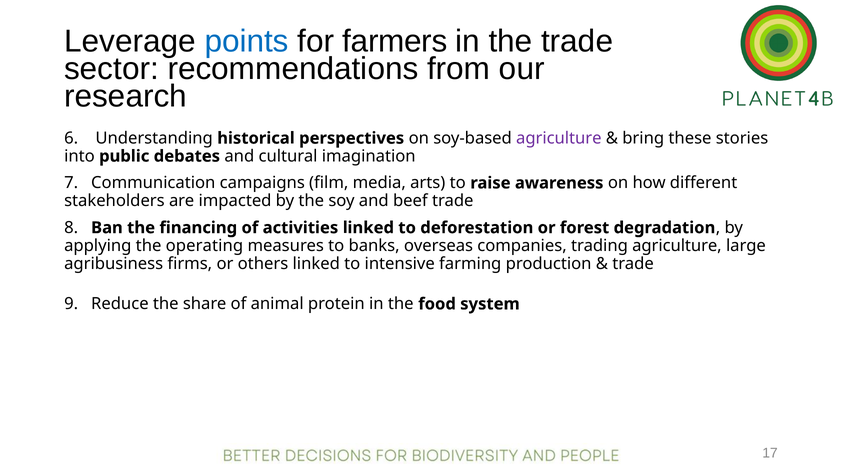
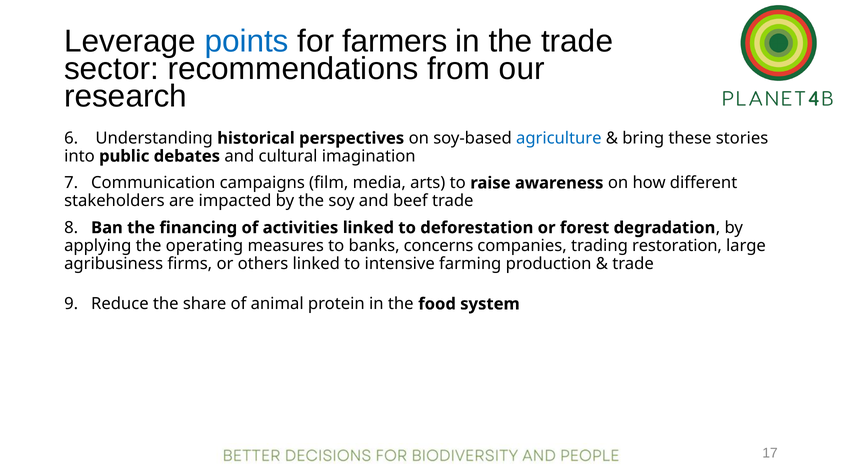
agriculture at (559, 138) colour: purple -> blue
overseas: overseas -> concerns
trading agriculture: agriculture -> restoration
